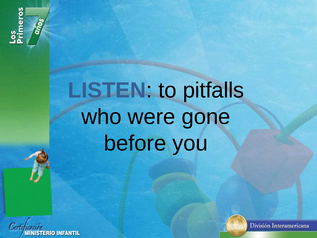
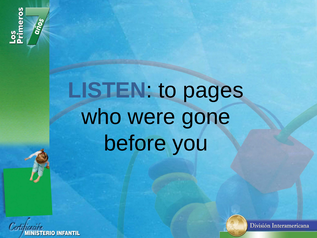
pitfalls: pitfalls -> pages
